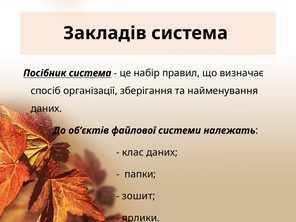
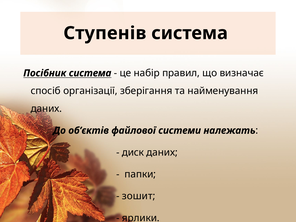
Закладів: Закладів -> Ступенів
клас: клас -> диск
